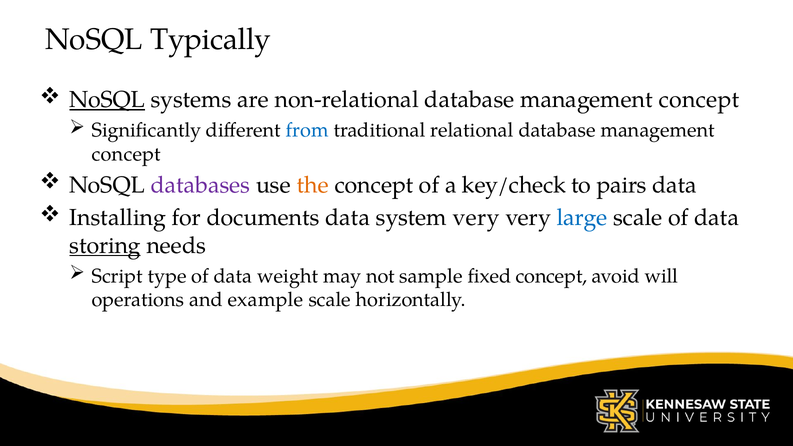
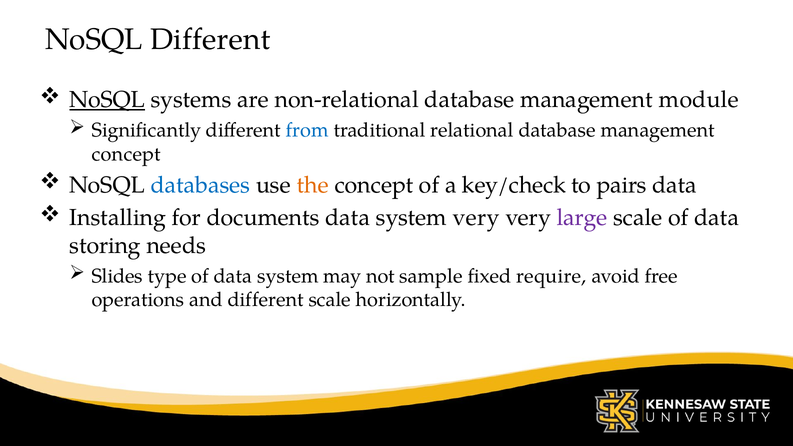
NoSQL Typically: Typically -> Different
non-relational database management concept: concept -> module
databases colour: purple -> blue
large colour: blue -> purple
storing underline: present -> none
Script: Script -> Slides
of data weight: weight -> system
fixed concept: concept -> require
will: will -> free
and example: example -> different
